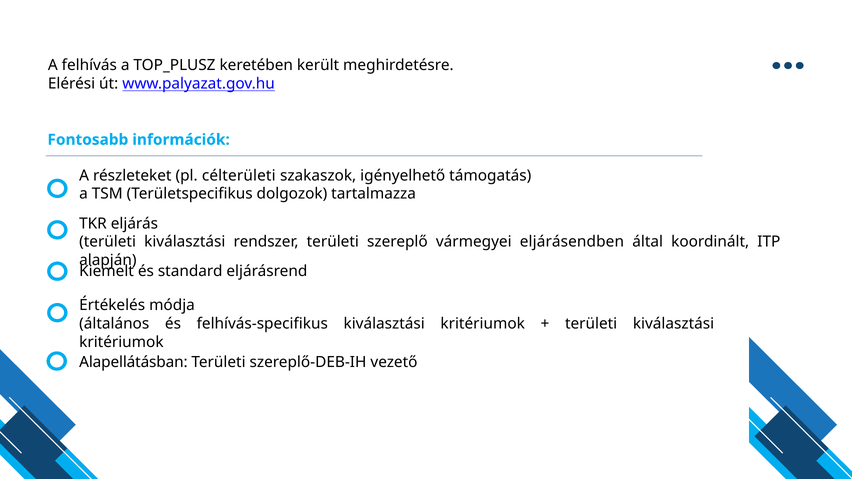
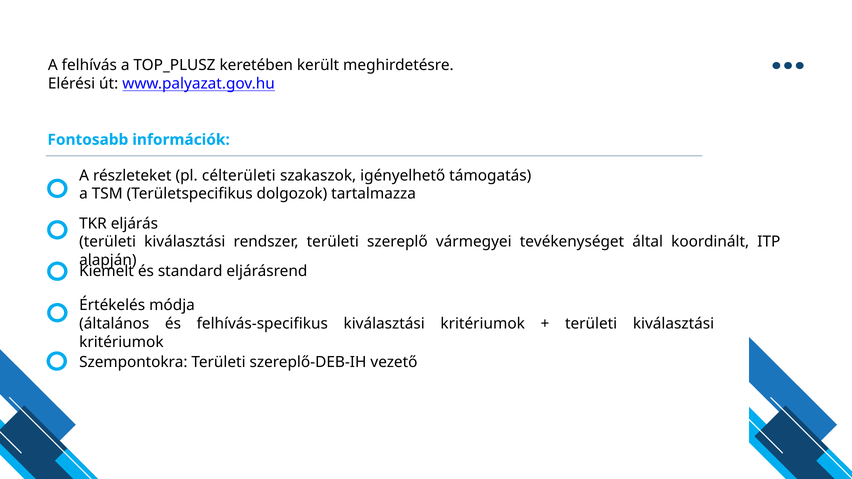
eljárásendben: eljárásendben -> tevékenységet
Alapellátásban: Alapellátásban -> Szempontokra
